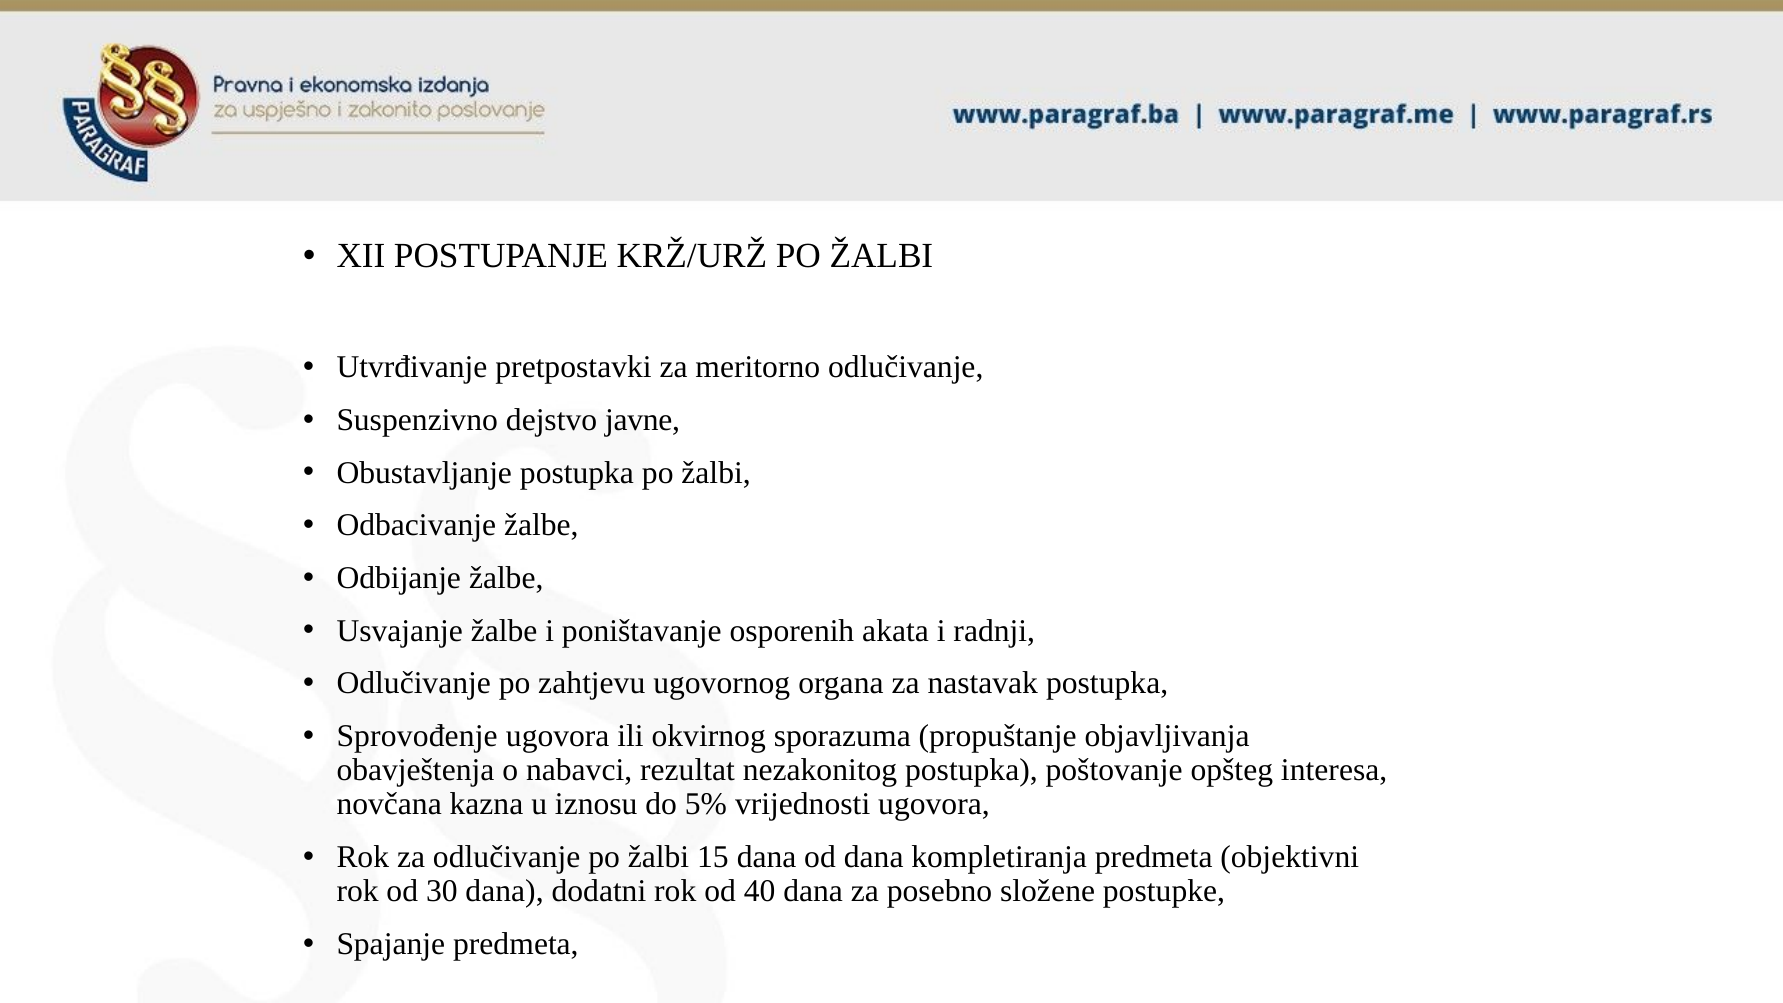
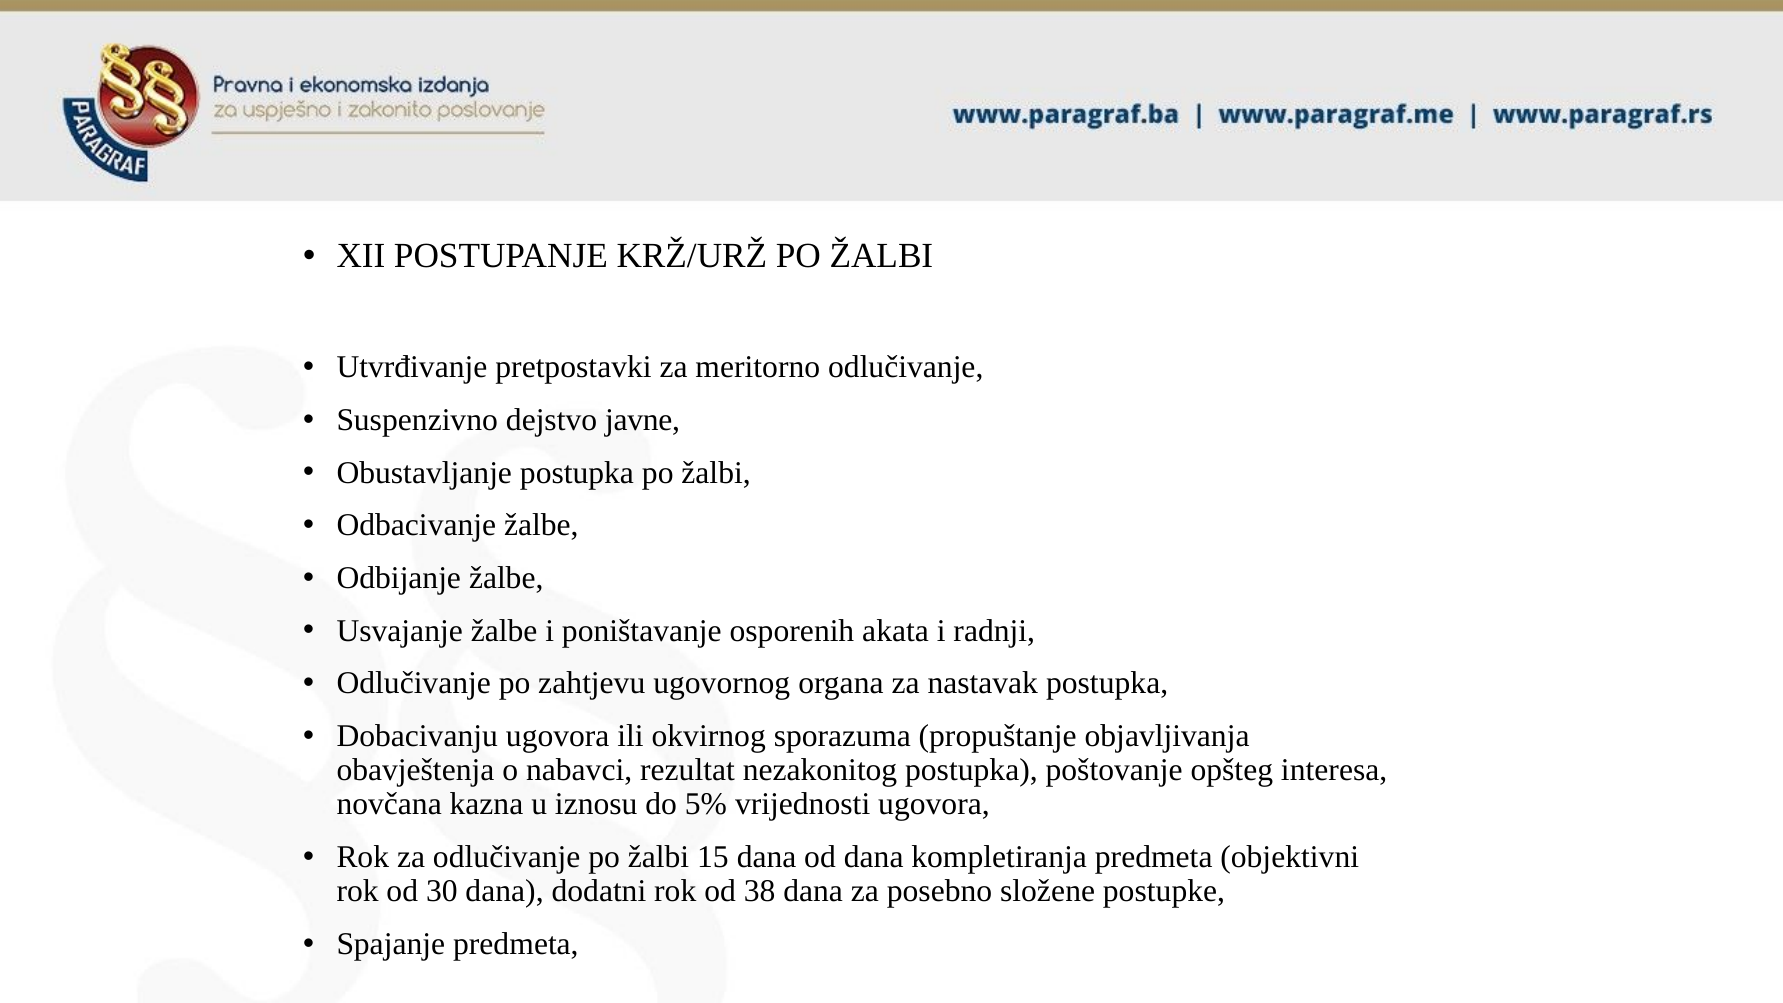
Sprovođenje: Sprovođenje -> Dobacivanju
40: 40 -> 38
